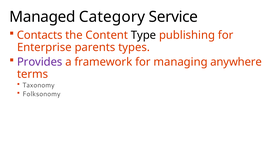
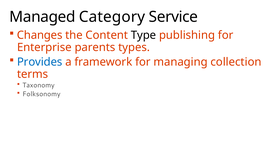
Contacts: Contacts -> Changes
Provides colour: purple -> blue
anywhere: anywhere -> collection
